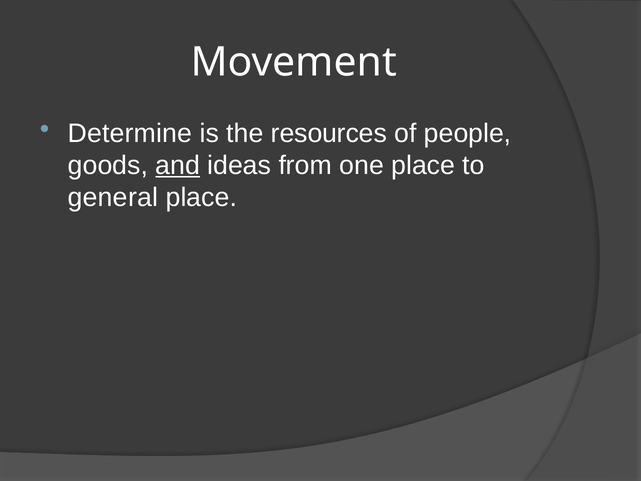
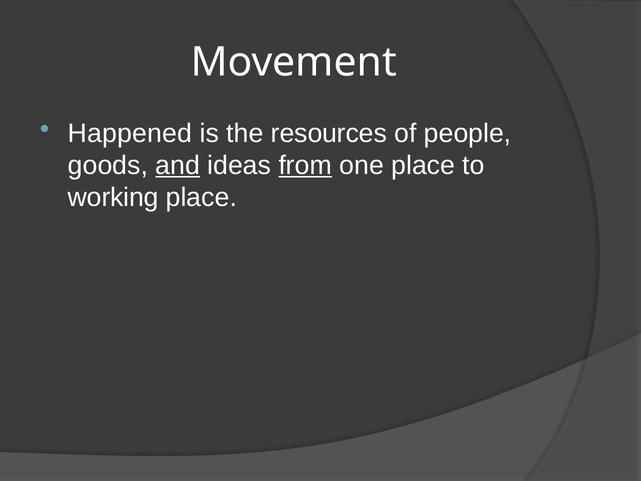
Determine: Determine -> Happened
from underline: none -> present
general: general -> working
